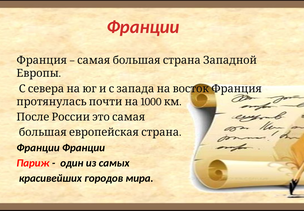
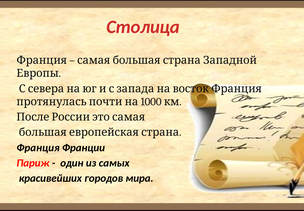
Франции at (143, 27): Франции -> Столица
Франции at (38, 147): Франции -> Франция
